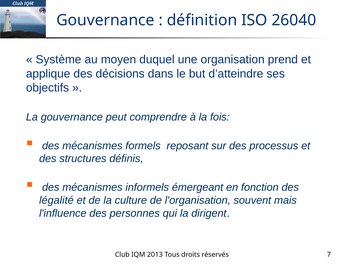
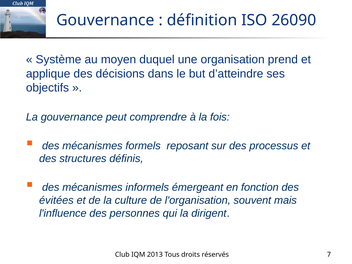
26040: 26040 -> 26090
légalité: légalité -> évitées
